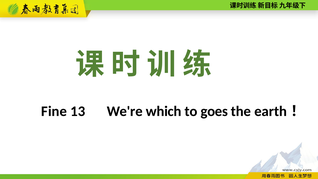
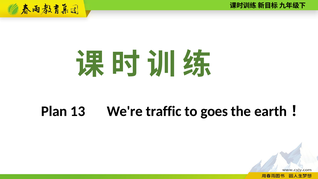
Fine: Fine -> Plan
which: which -> traffic
